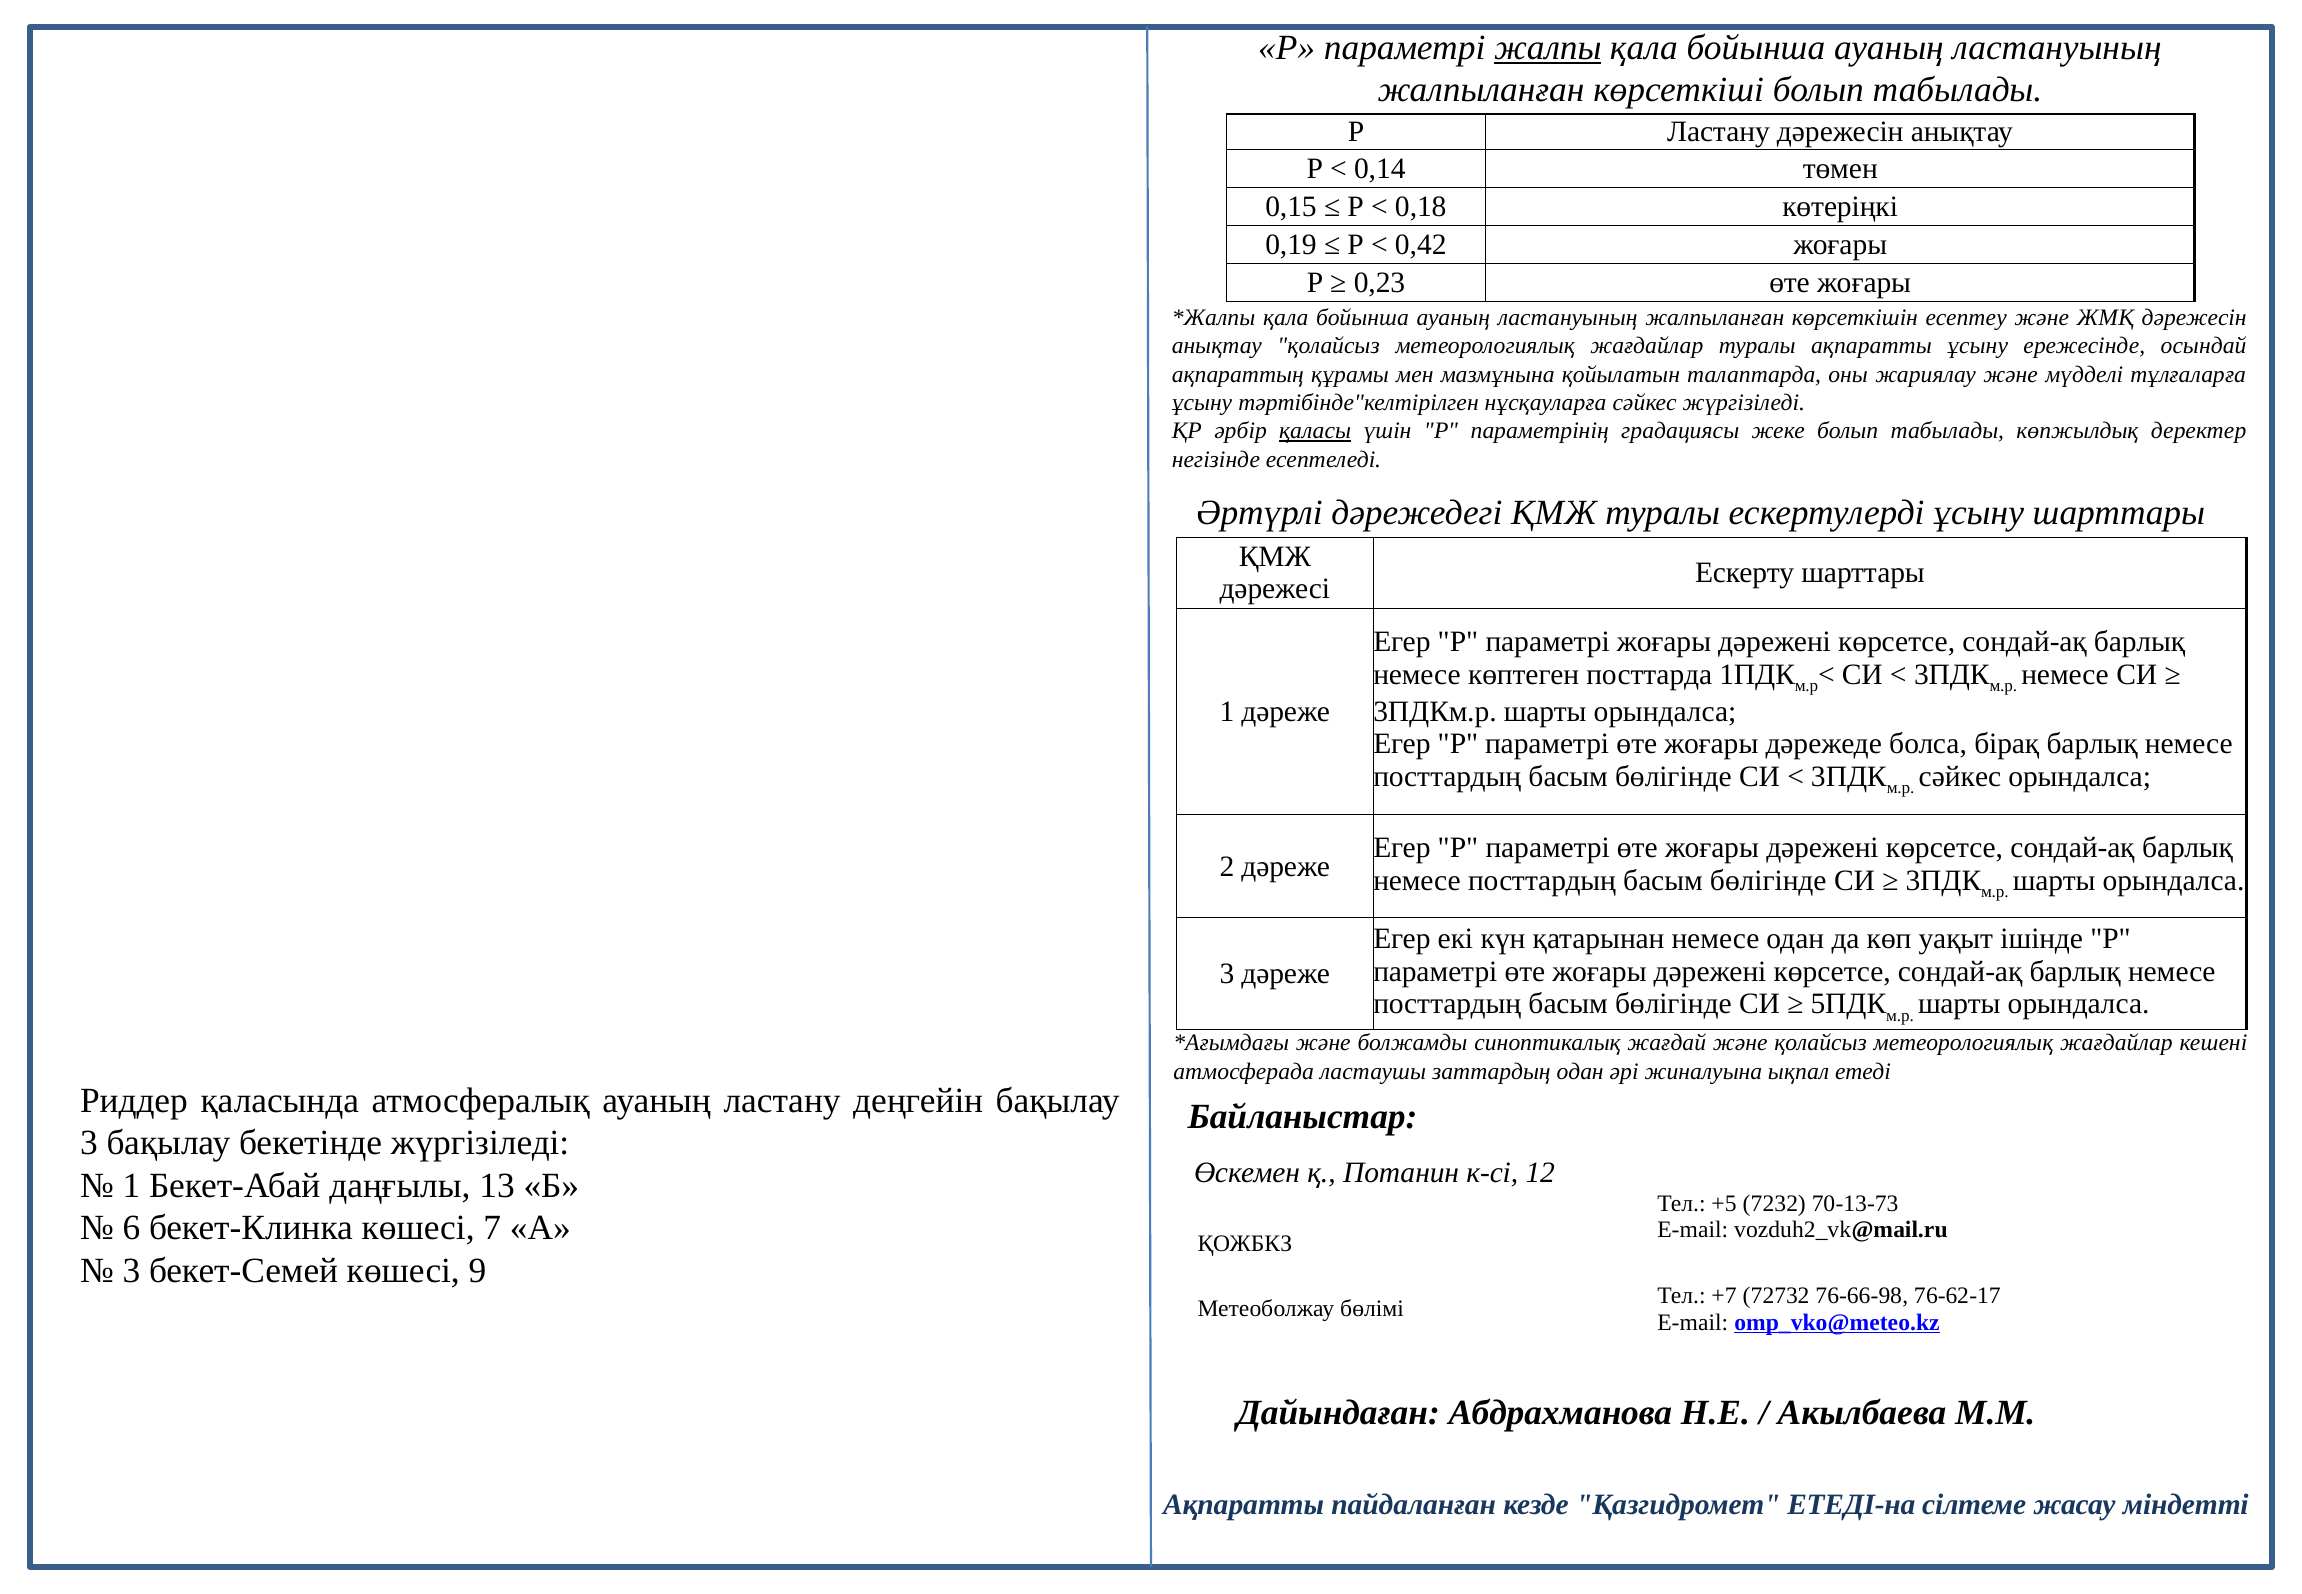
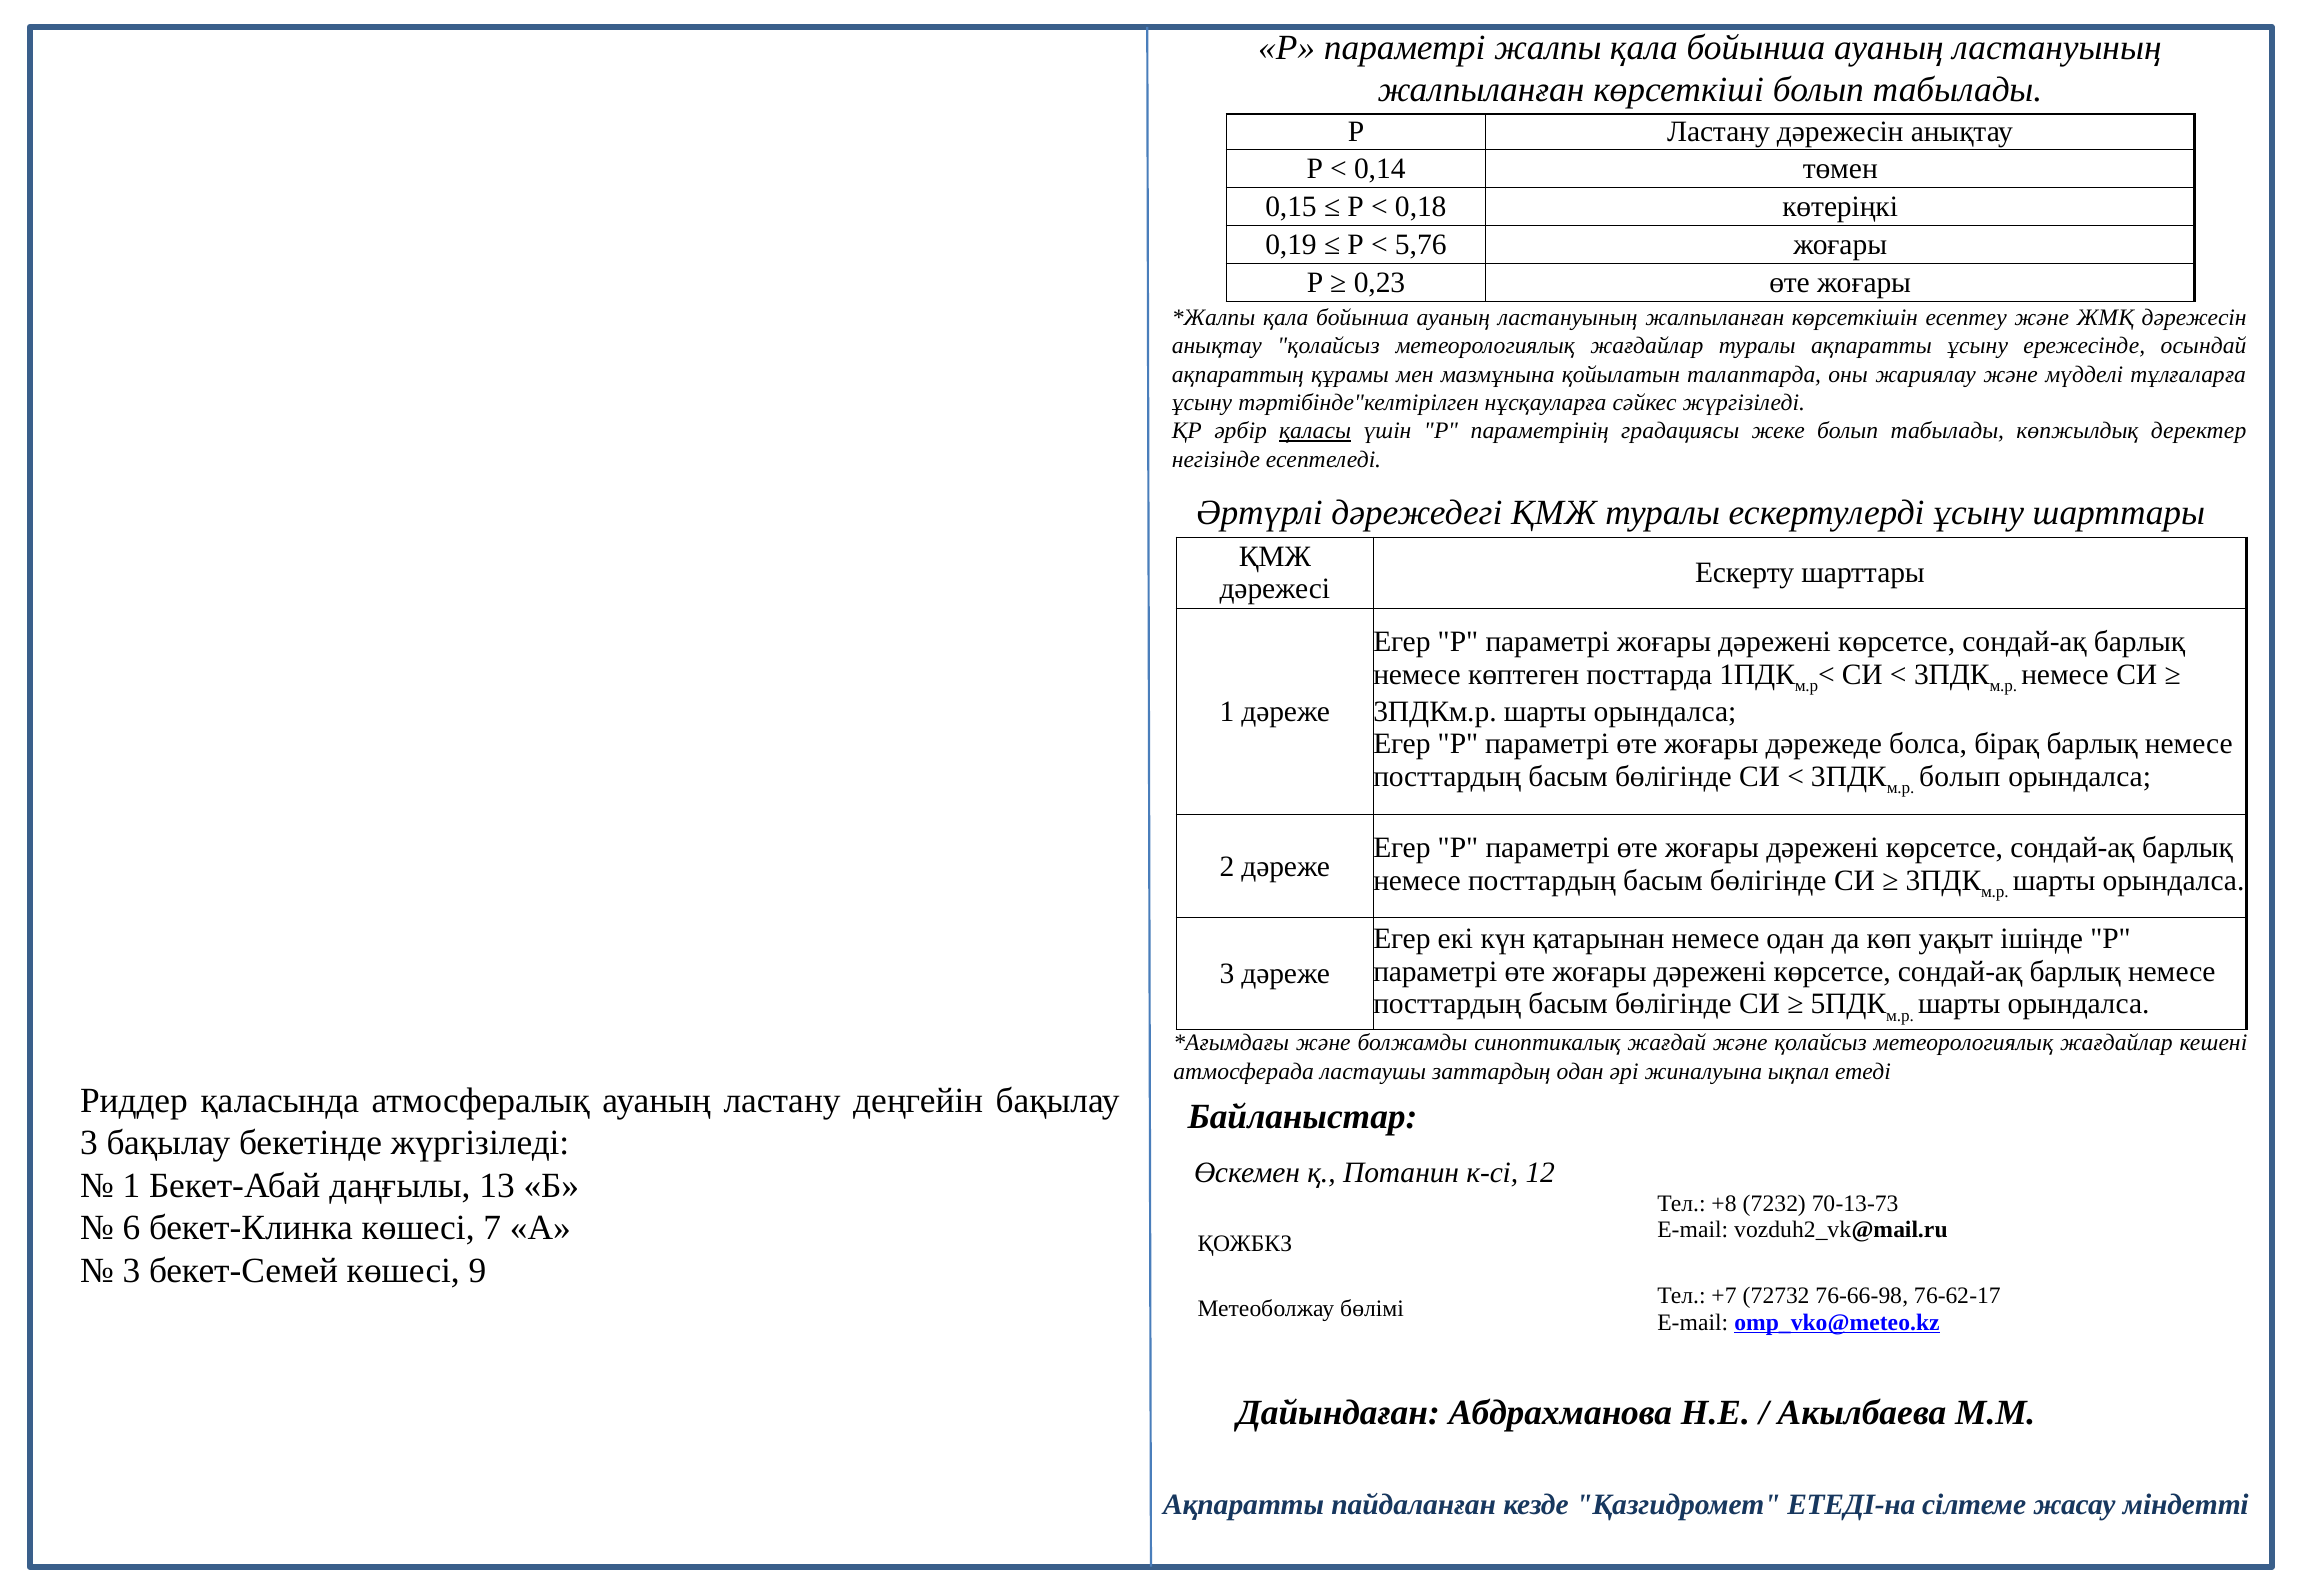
жалпы underline: present -> none
0,42: 0,42 -> 5,76
сәйкес at (1960, 777): сәйкес -> болып
+5: +5 -> +8
